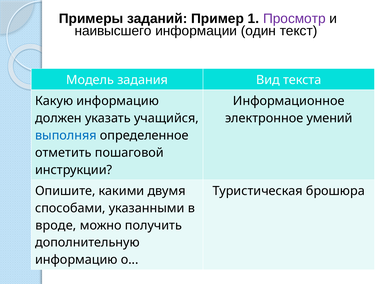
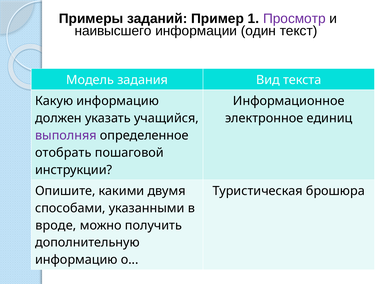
умений: умений -> единиц
выполняя colour: blue -> purple
отметить: отметить -> отобрать
